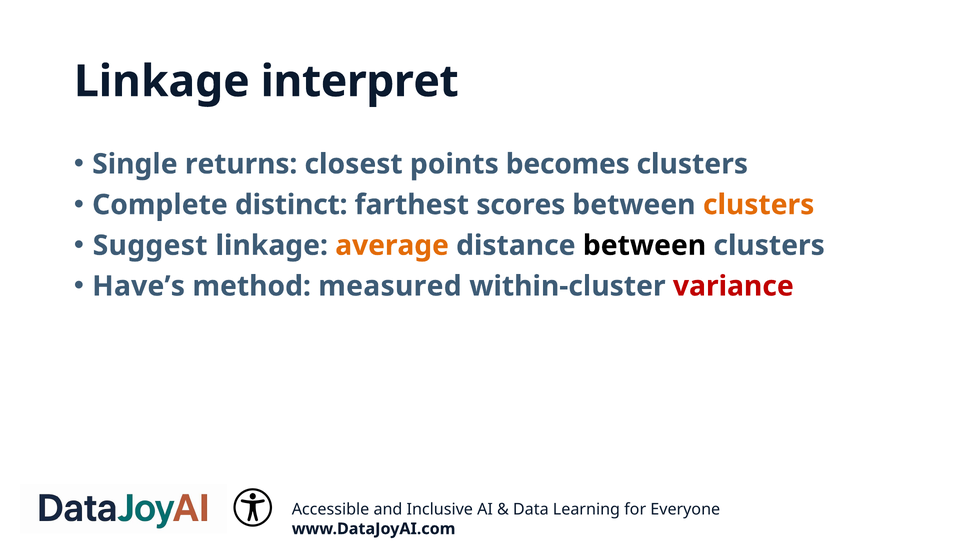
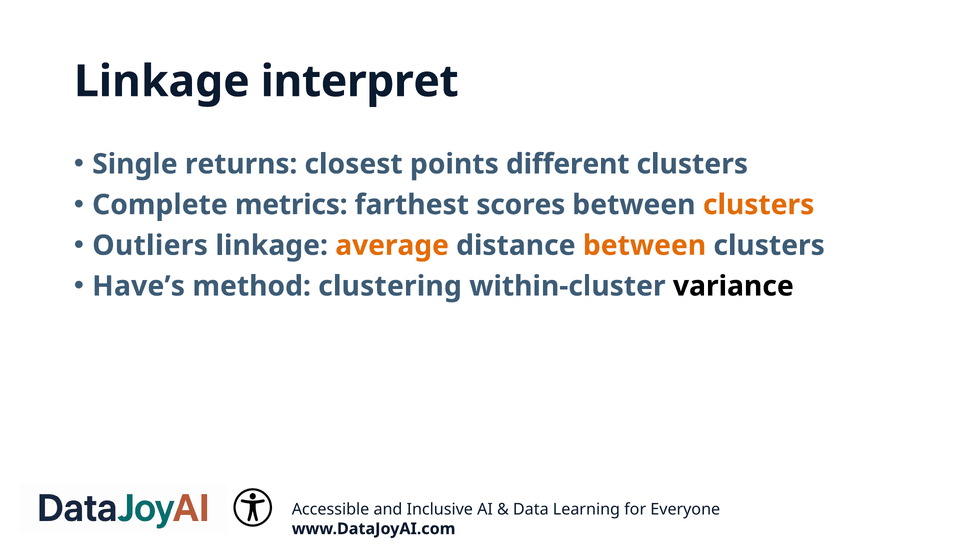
becomes: becomes -> different
distinct: distinct -> metrics
Suggest: Suggest -> Outliers
between at (645, 245) colour: black -> orange
measured: measured -> clustering
variance colour: red -> black
